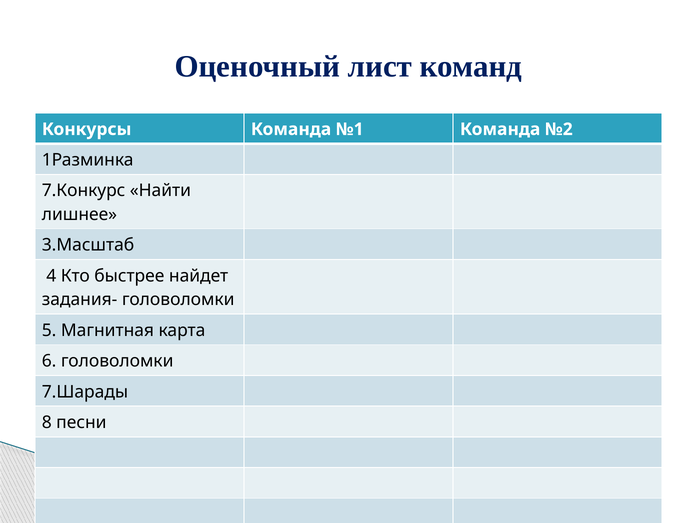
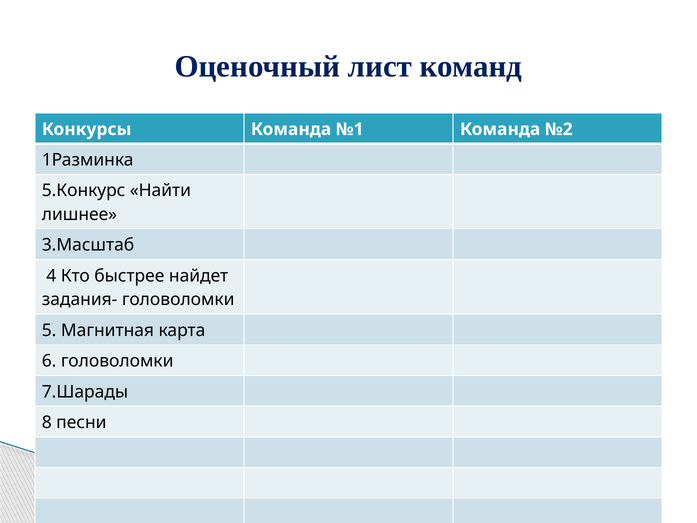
7.Конкурс: 7.Конкурс -> 5.Конкурс
